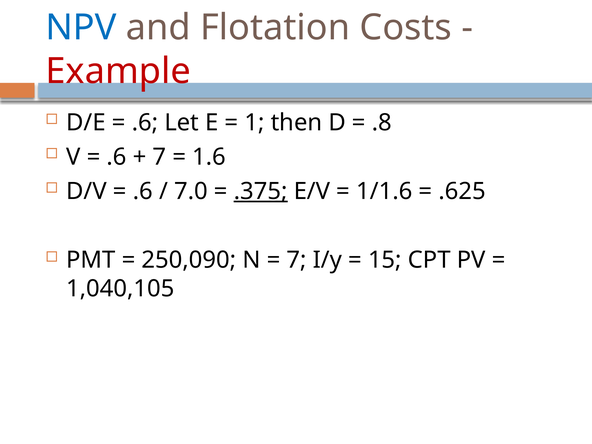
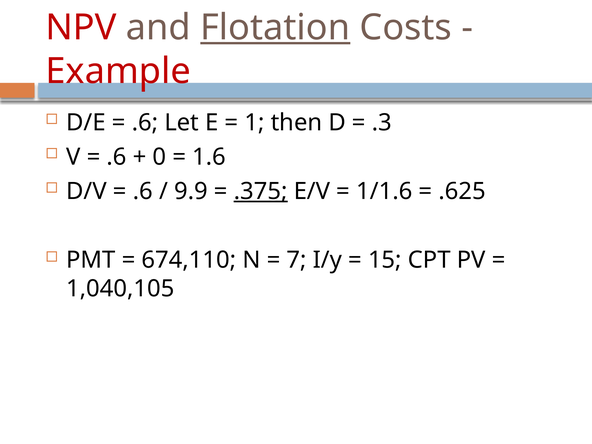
NPV colour: blue -> red
Flotation underline: none -> present
.8: .8 -> .3
7 at (159, 157): 7 -> 0
7.0: 7.0 -> 9.9
250,090: 250,090 -> 674,110
